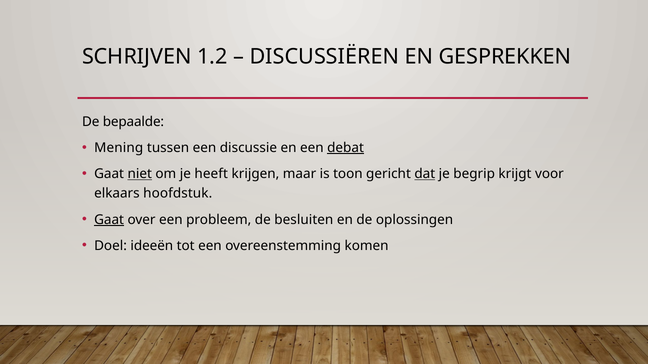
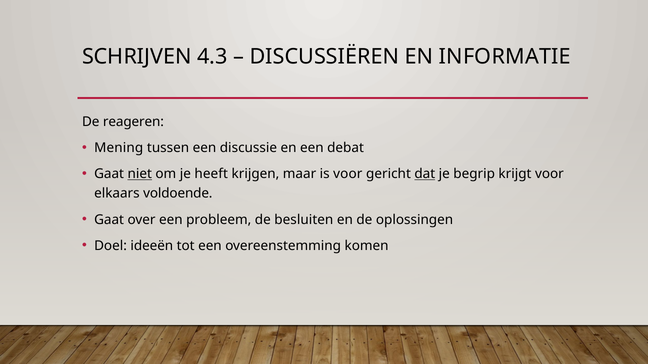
1.2: 1.2 -> 4.3
GESPREKKEN: GESPREKKEN -> INFORMATIE
bepaalde: bepaalde -> reageren
debat underline: present -> none
is toon: toon -> voor
hoofdstuk: hoofdstuk -> voldoende
Gaat at (109, 220) underline: present -> none
